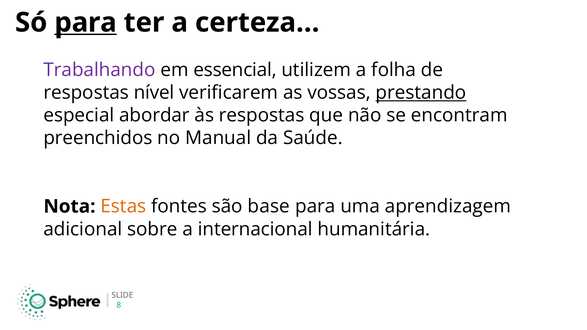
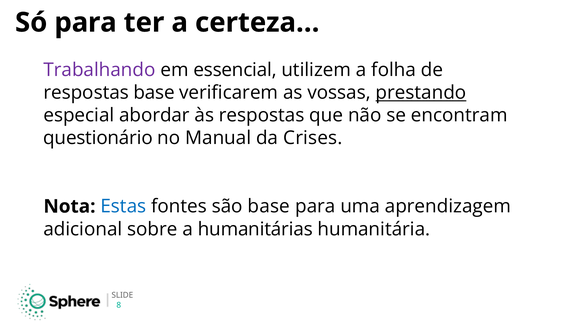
para at (86, 23) underline: present -> none
respostas nível: nível -> base
preenchidos: preenchidos -> questionário
Saúde: Saúde -> Crises
Estas colour: orange -> blue
internacional: internacional -> humanitárias
